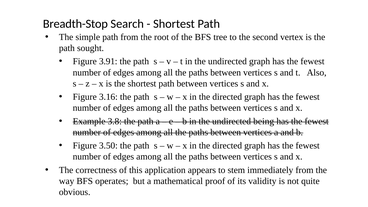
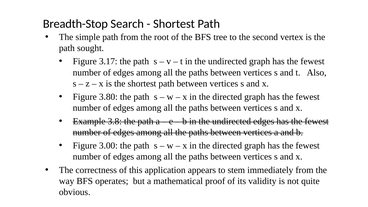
3.91: 3.91 -> 3.17
3.16: 3.16 -> 3.80
undirected being: being -> edges
3.50: 3.50 -> 3.00
